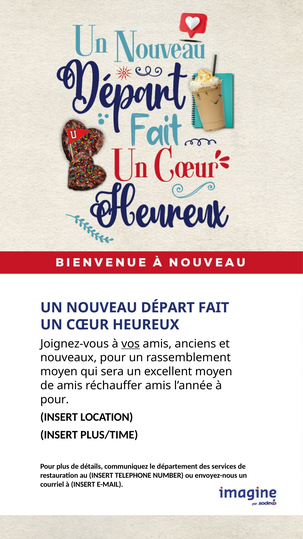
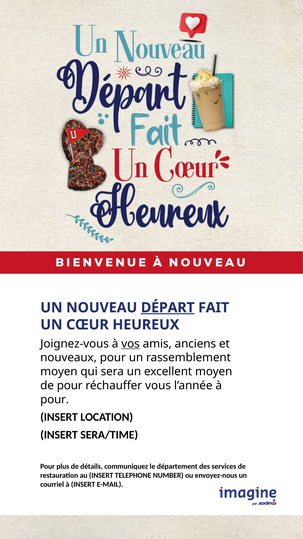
DÉPART underline: none -> present
de amis: amis -> pour
réchauffer amis: amis -> vous
PLUS/TIME: PLUS/TIME -> SERA/TIME
